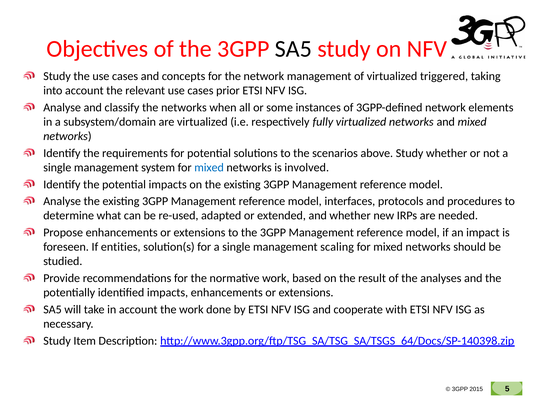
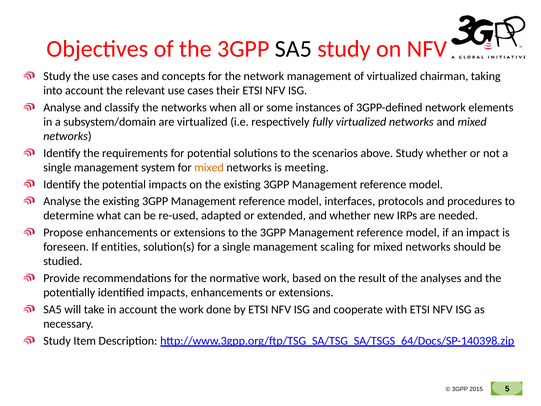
triggered: triggered -> chairman
prior: prior -> their
mixed at (209, 167) colour: blue -> orange
involved: involved -> meeting
